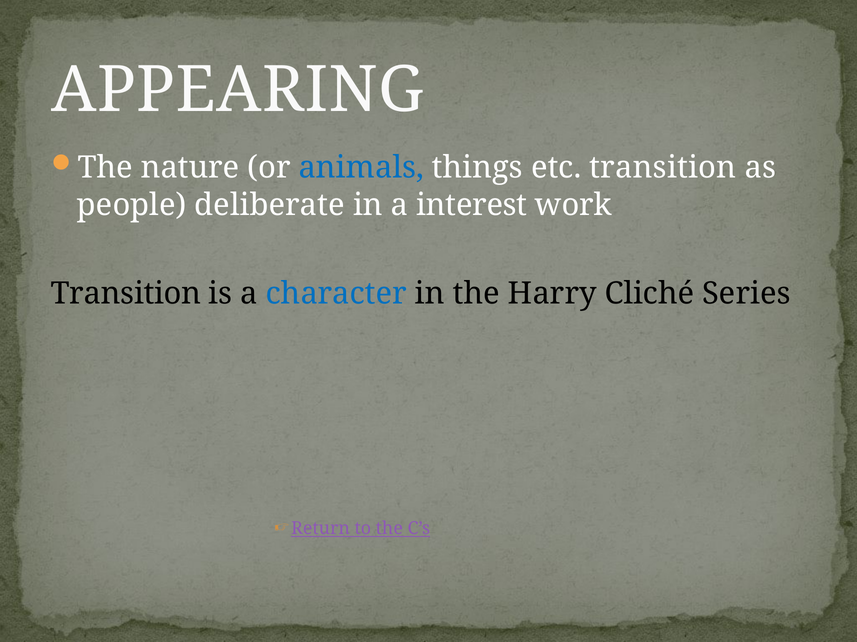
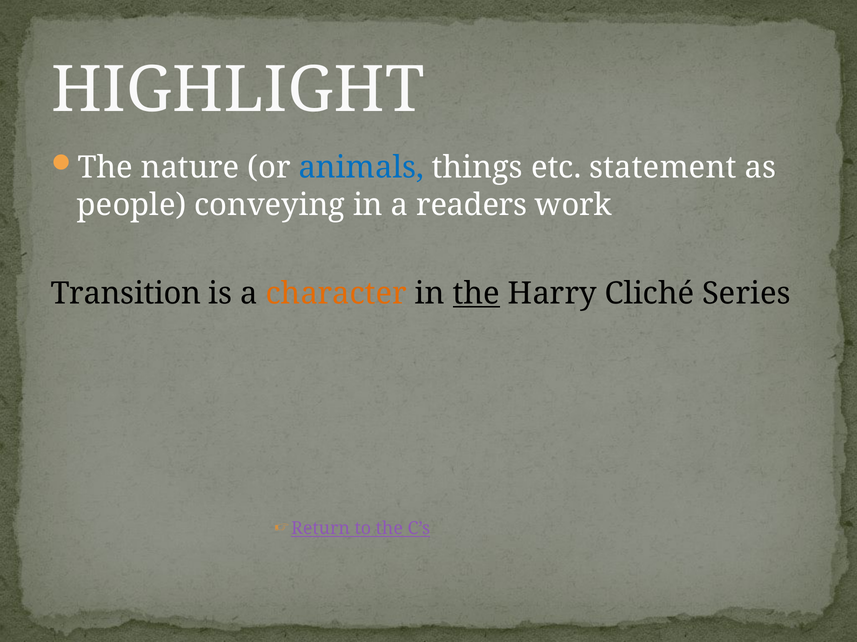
APPEARING: APPEARING -> HIGHLIGHT
etc transition: transition -> statement
deliberate: deliberate -> conveying
interest: interest -> readers
character colour: blue -> orange
the at (476, 294) underline: none -> present
